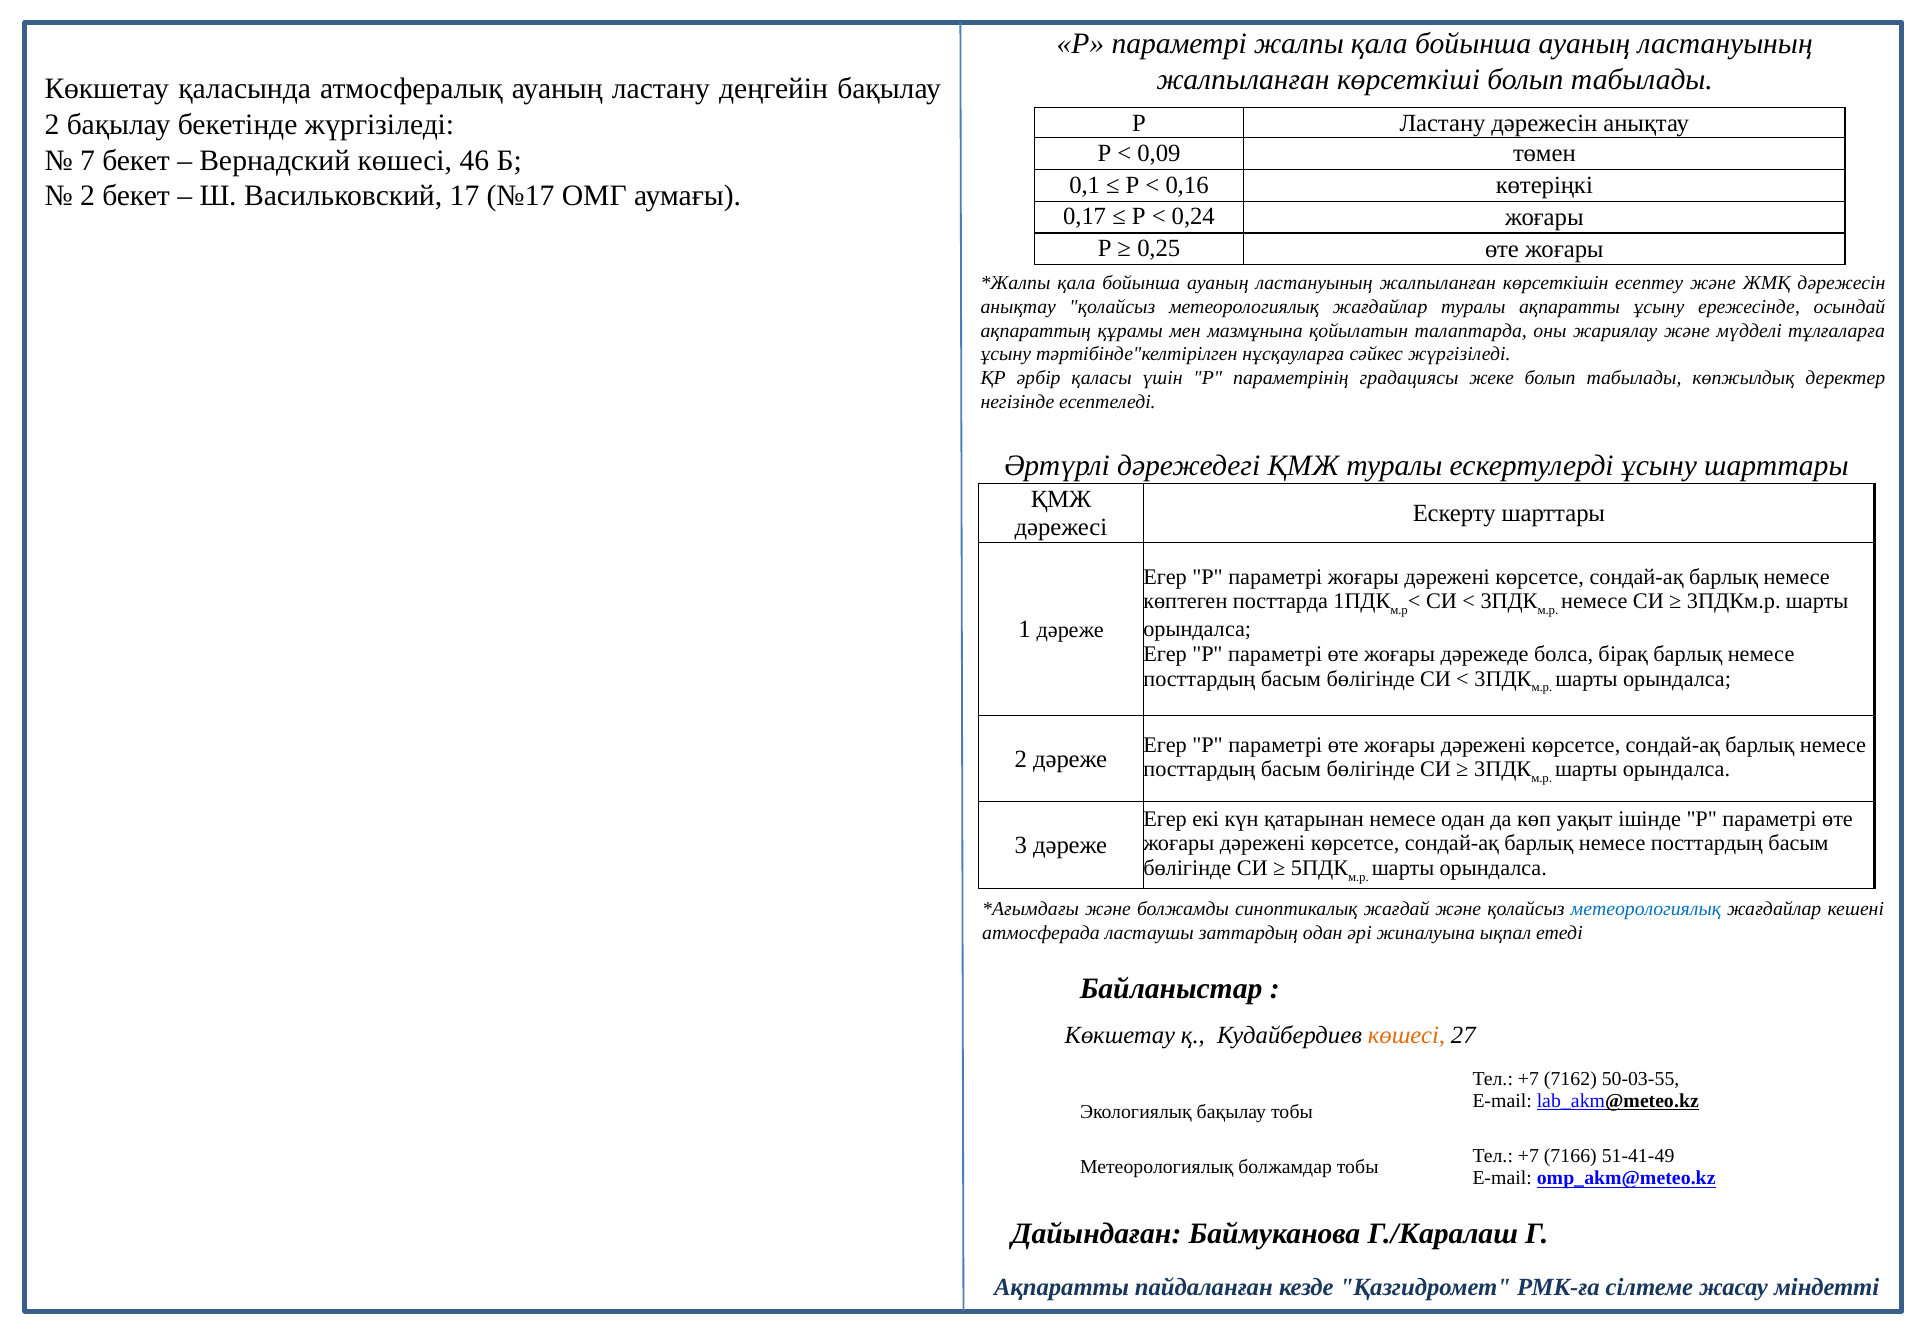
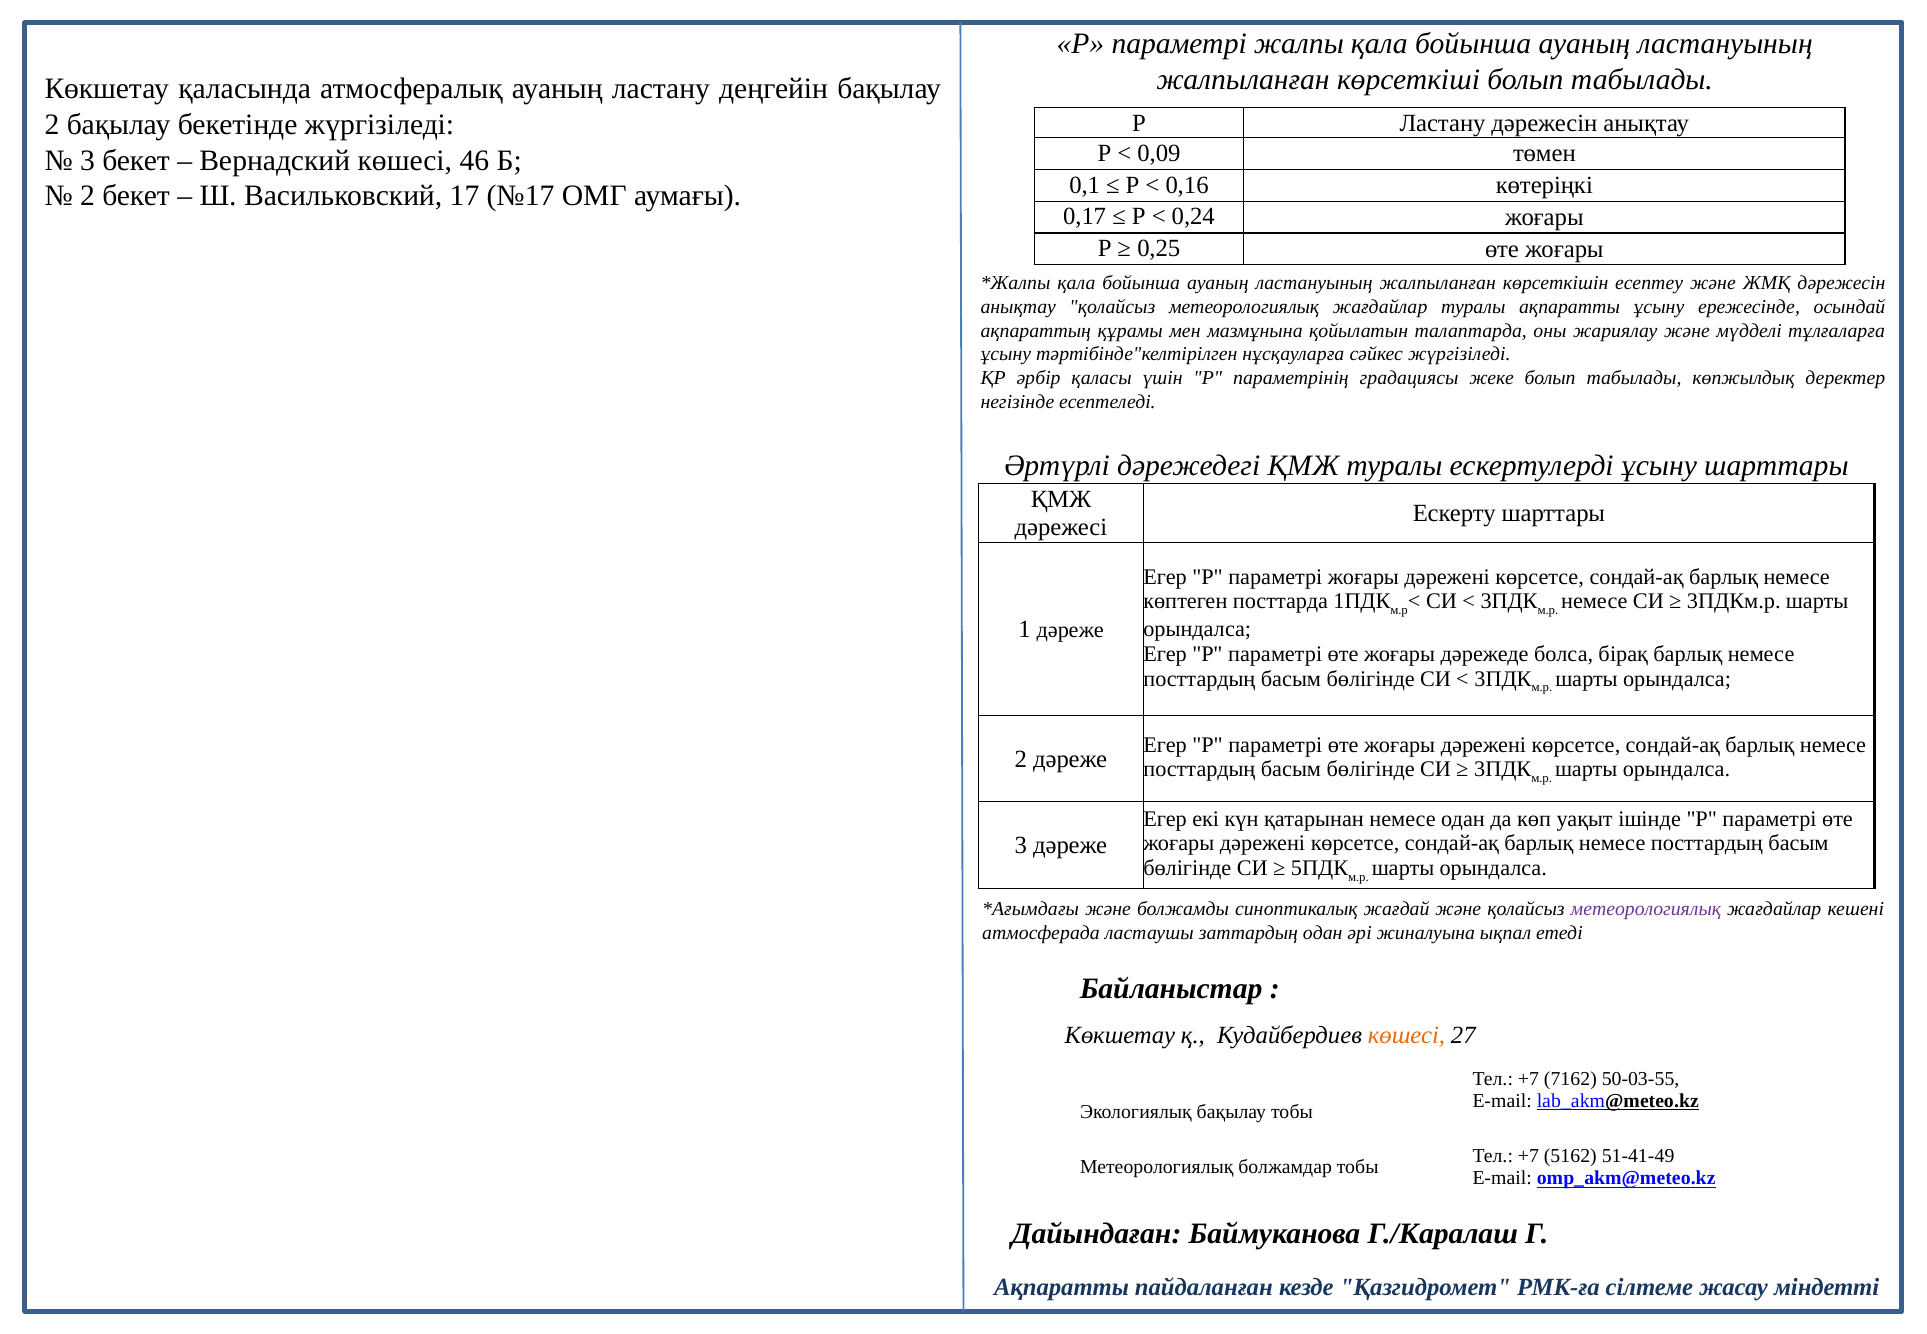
7 at (88, 160): 7 -> 3
метеорологиялық at (1646, 909) colour: blue -> purple
7166: 7166 -> 5162
